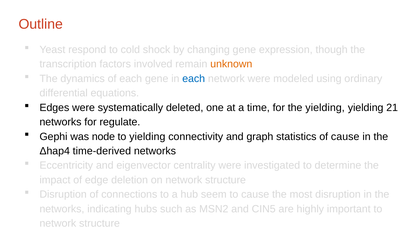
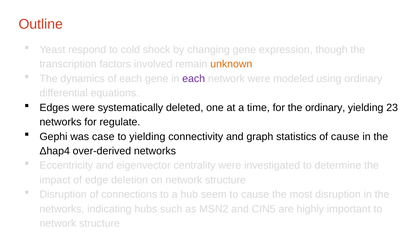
each at (194, 79) colour: blue -> purple
the yielding: yielding -> ordinary
21: 21 -> 23
node: node -> case
time-derived: time-derived -> over-derived
